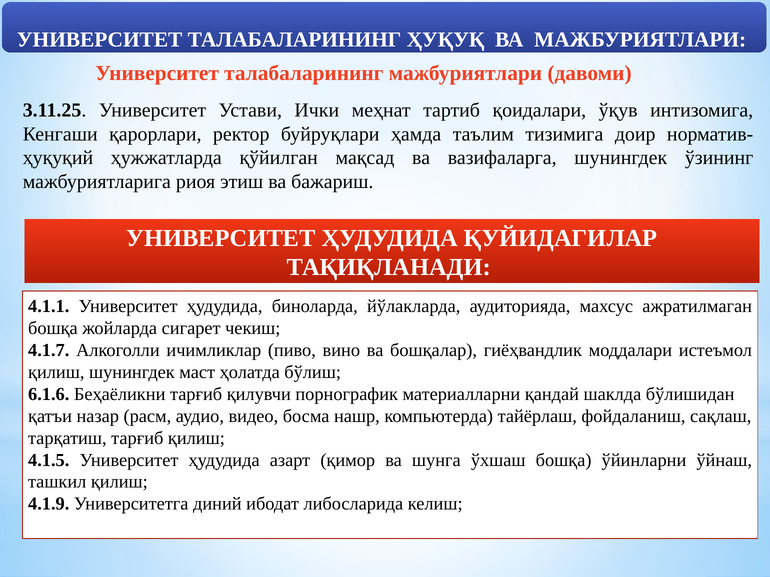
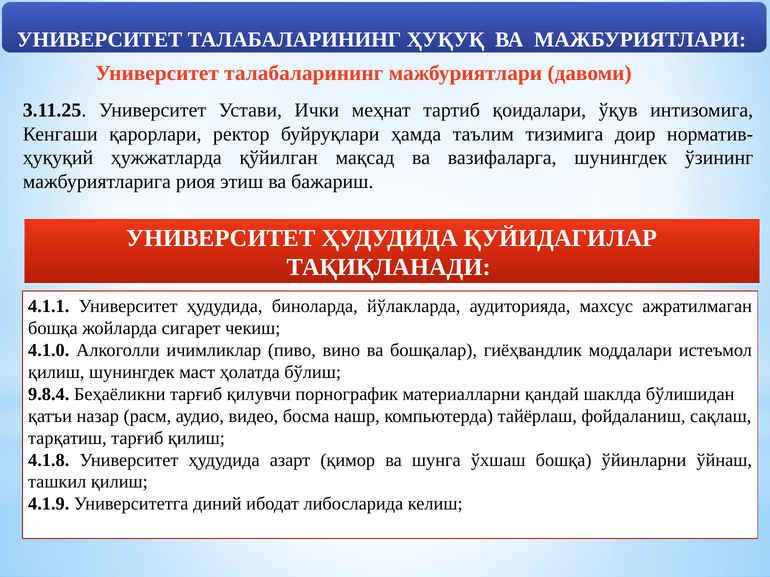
4.1.7: 4.1.7 -> 4.1.0
6.1.6: 6.1.6 -> 9.8.4
4.1.5: 4.1.5 -> 4.1.8
